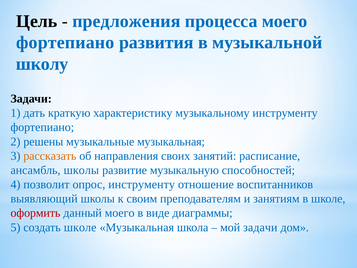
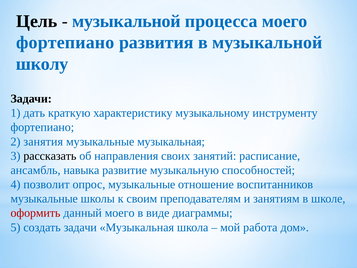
предложения at (126, 21): предложения -> музыкальной
решены: решены -> занятия
рассказать colour: orange -> black
ансамбль школы: школы -> навыка
опрос инструменту: инструменту -> музыкальные
выявляющий at (44, 199): выявляющий -> музыкальные
создать школе: школе -> задачи
мой задачи: задачи -> работа
